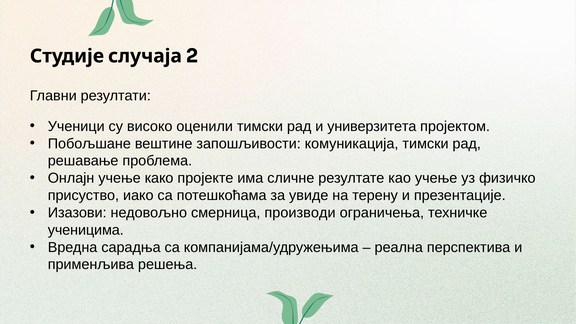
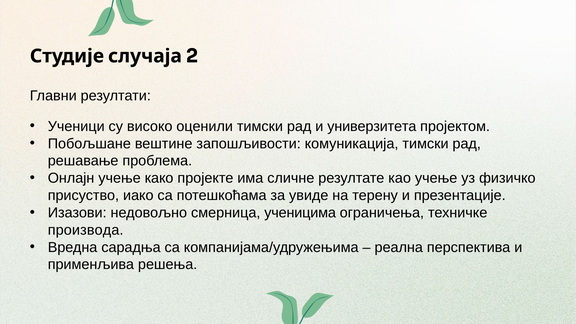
производи: производи -> ученицима
ученицима: ученицима -> производа
